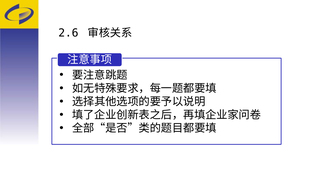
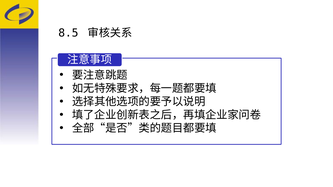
2.6: 2.6 -> 8.5
